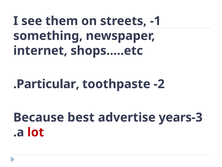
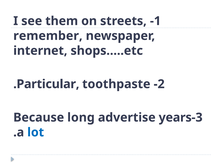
something: something -> remember
best: best -> long
lot colour: red -> blue
